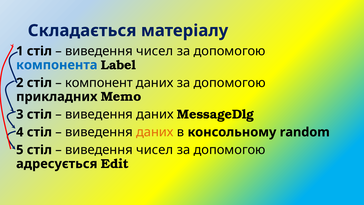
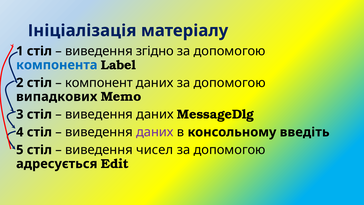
Складається: Складається -> Ініціалізація
чисел at (155, 51): чисел -> згідно
прикладних: прикладних -> випадкових
даних at (155, 132) colour: orange -> purple
random: random -> введіть
